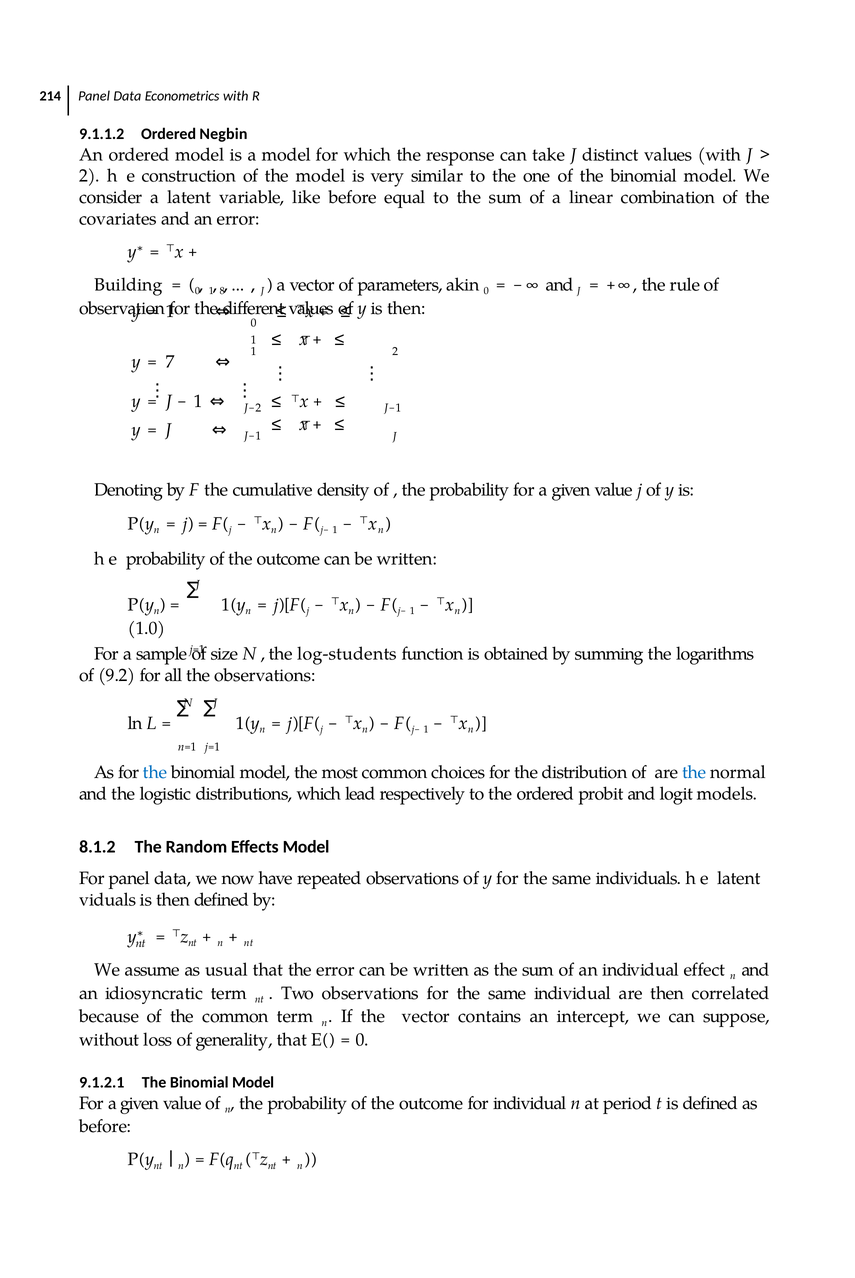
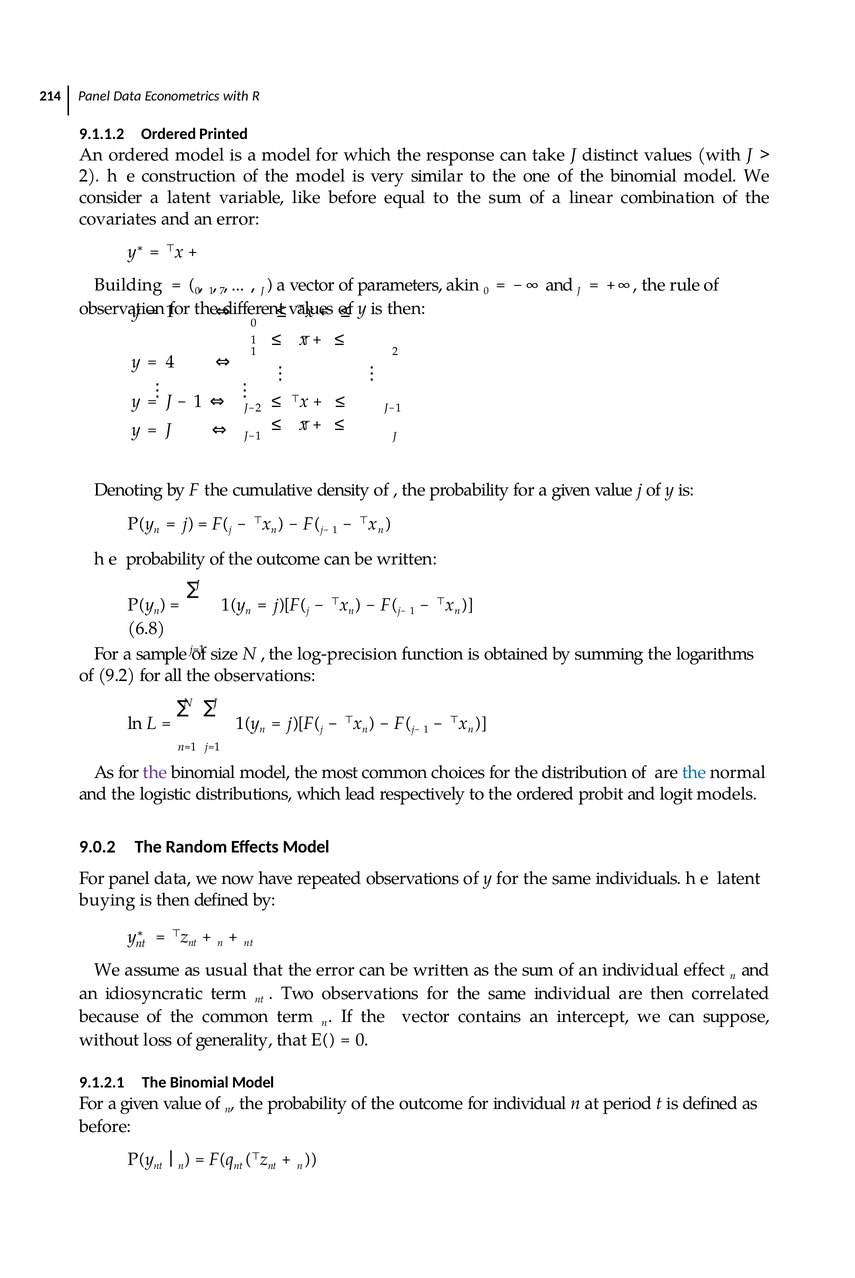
Negbin: Negbin -> Printed
8: 8 -> 7
7: 7 -> 4
1.0: 1.0 -> 6.8
log-students: log-students -> log-precision
the at (155, 772) colour: blue -> purple
8.1.2: 8.1.2 -> 9.0.2
viduals: viduals -> buying
